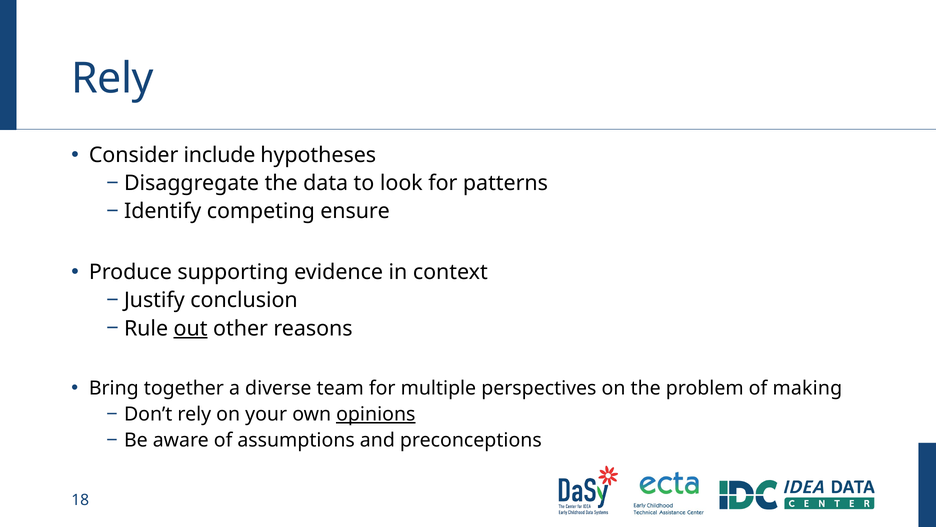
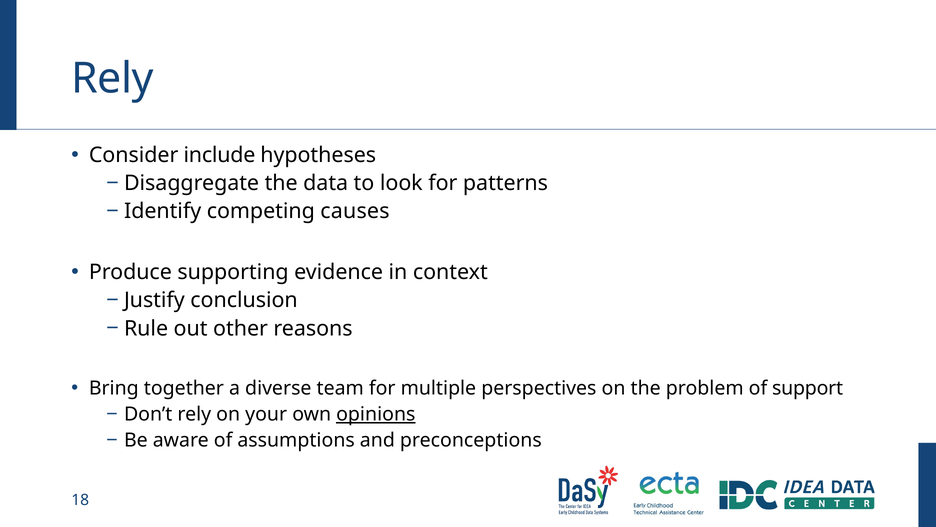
ensure: ensure -> causes
out underline: present -> none
making: making -> support
